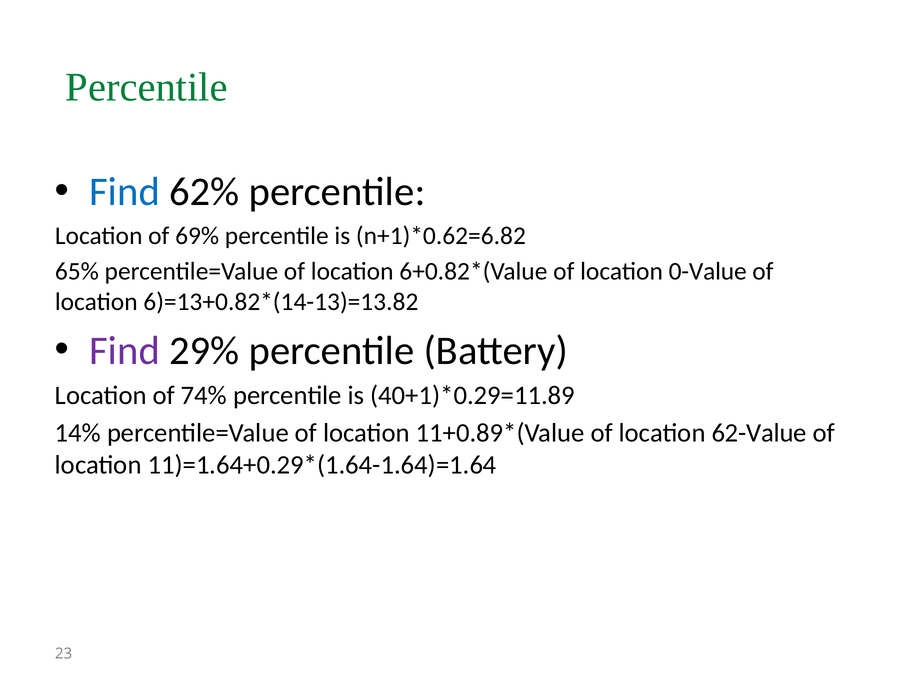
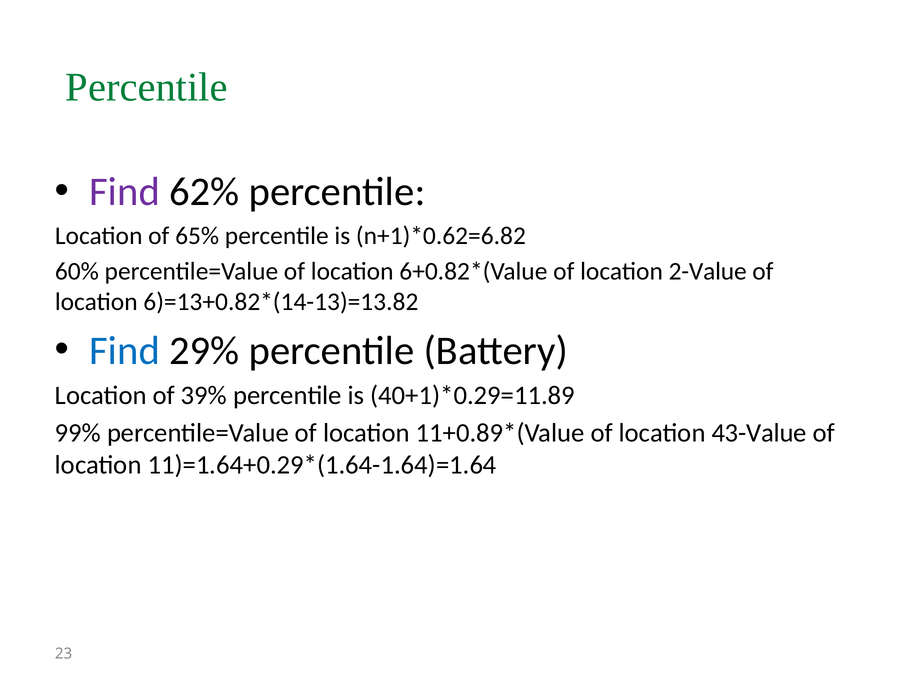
Find at (125, 192) colour: blue -> purple
69%: 69% -> 65%
65%: 65% -> 60%
0-Value: 0-Value -> 2-Value
Find at (125, 351) colour: purple -> blue
74%: 74% -> 39%
14%: 14% -> 99%
62-Value: 62-Value -> 43-Value
